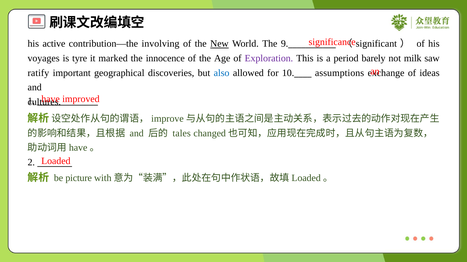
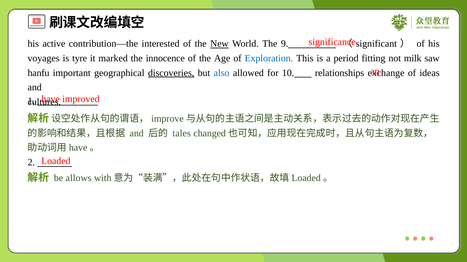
involving: involving -> interested
Exploration colour: purple -> blue
barely: barely -> fitting
ratify: ratify -> hanfu
discoveries underline: none -> present
assumptions: assumptions -> relationships
picture: picture -> allows
